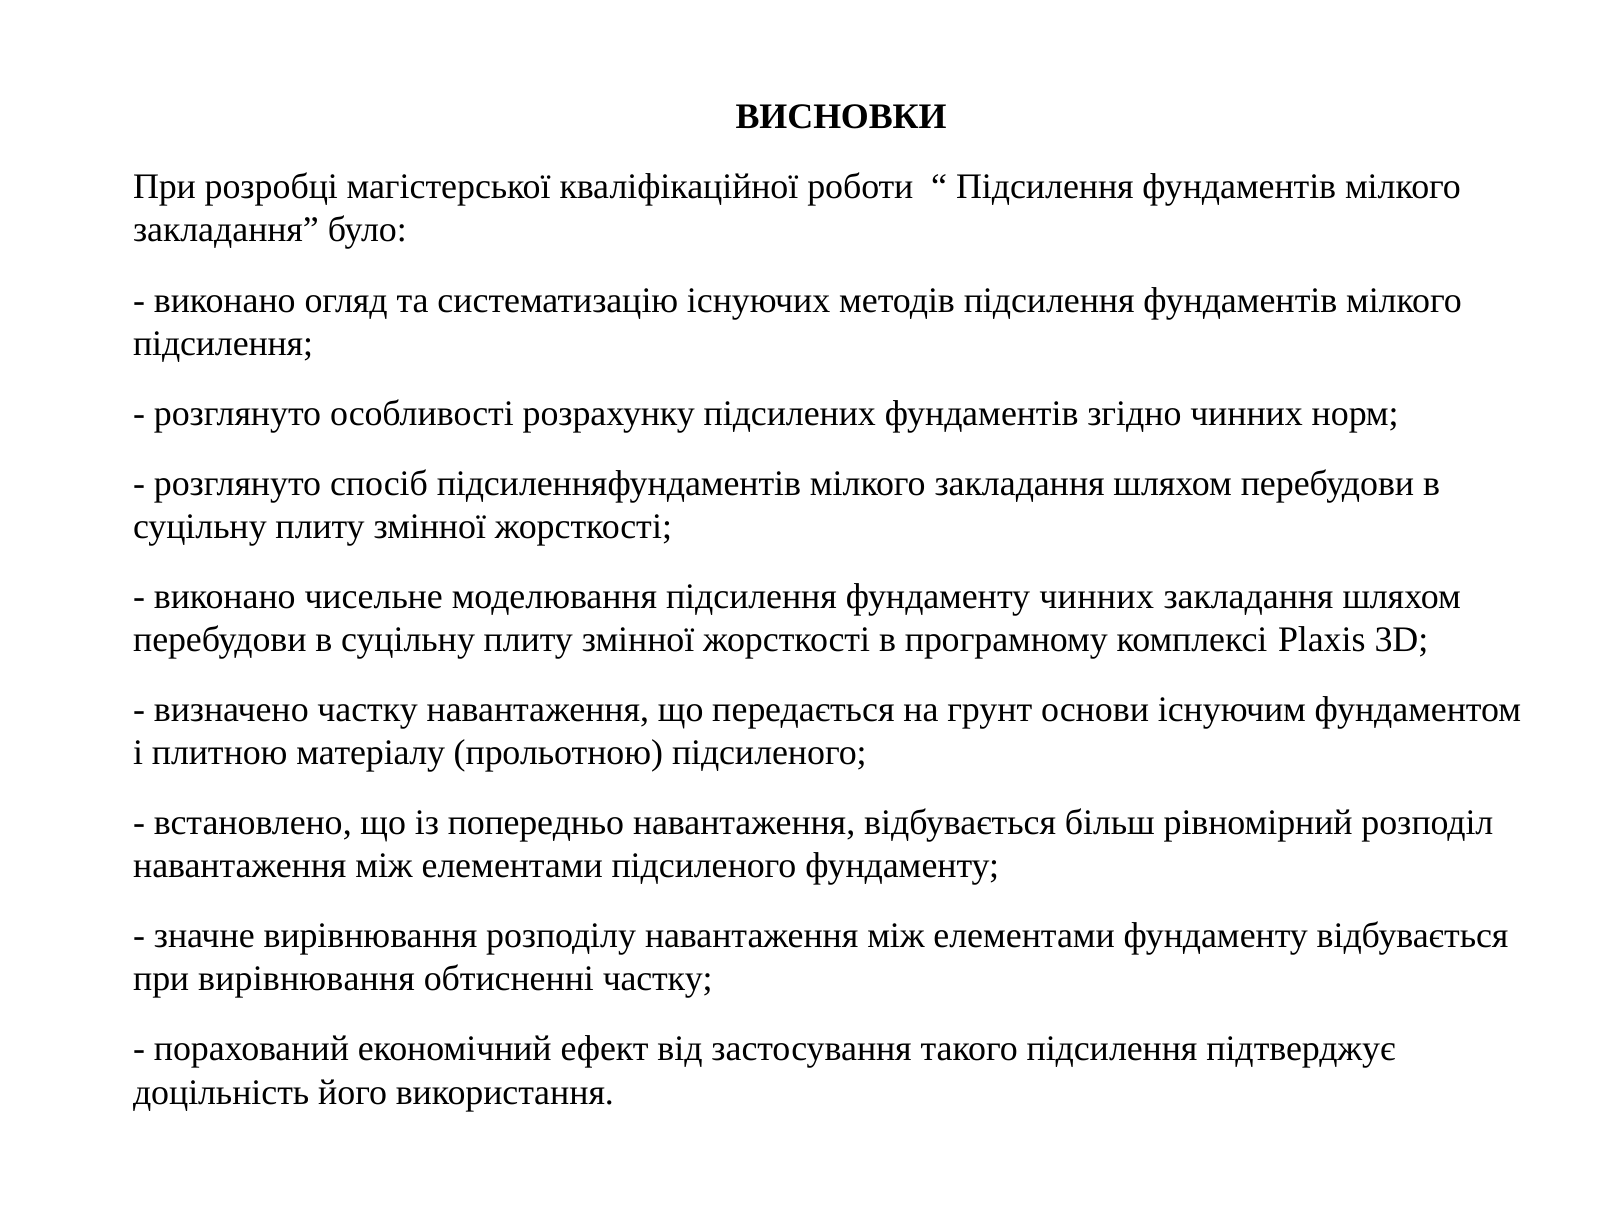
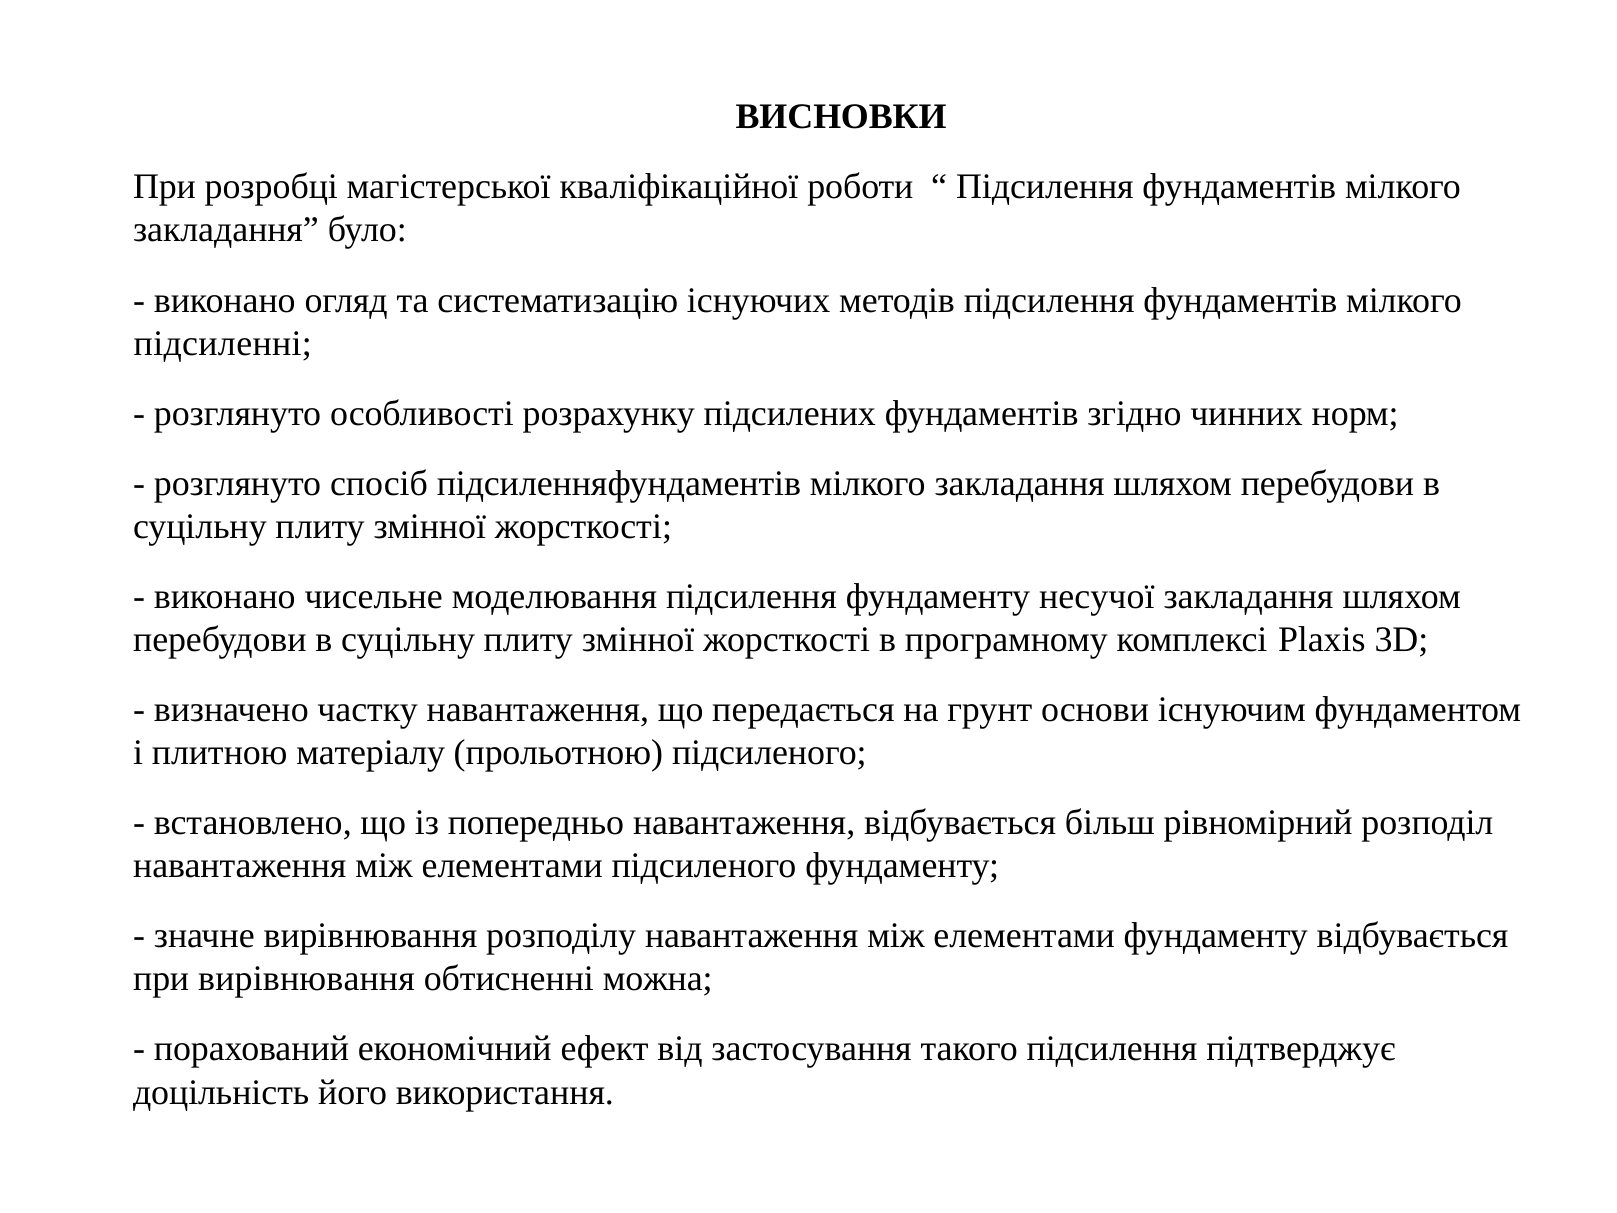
підсилення at (223, 343): підсилення -> підсиленні
фундаменту чинних: чинних -> несучої
обтисненні частку: частку -> можна
